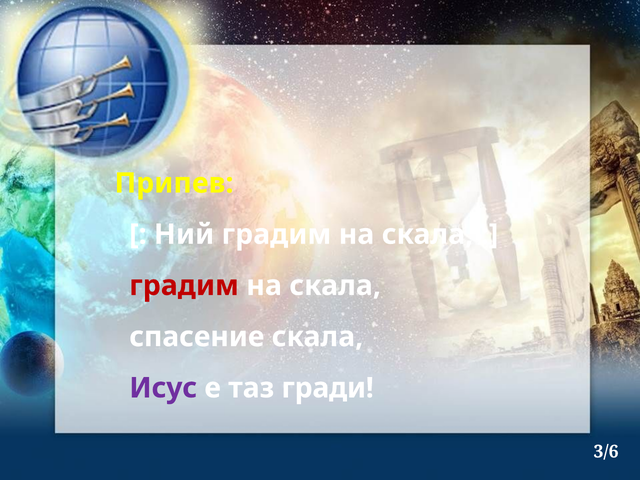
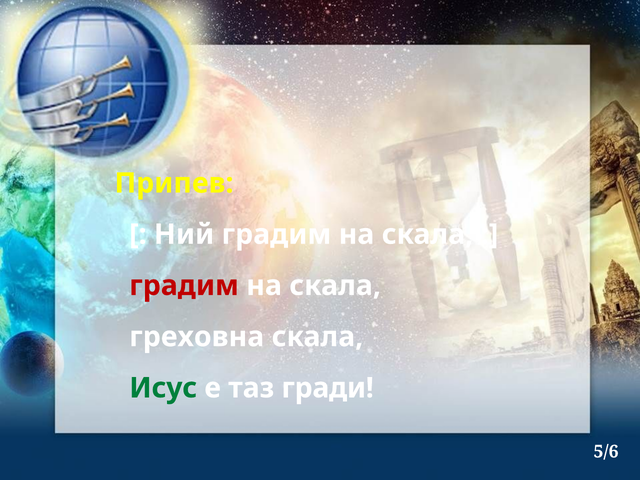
спасение: спасение -> греховна
Исус colour: purple -> green
3/6: 3/6 -> 5/6
